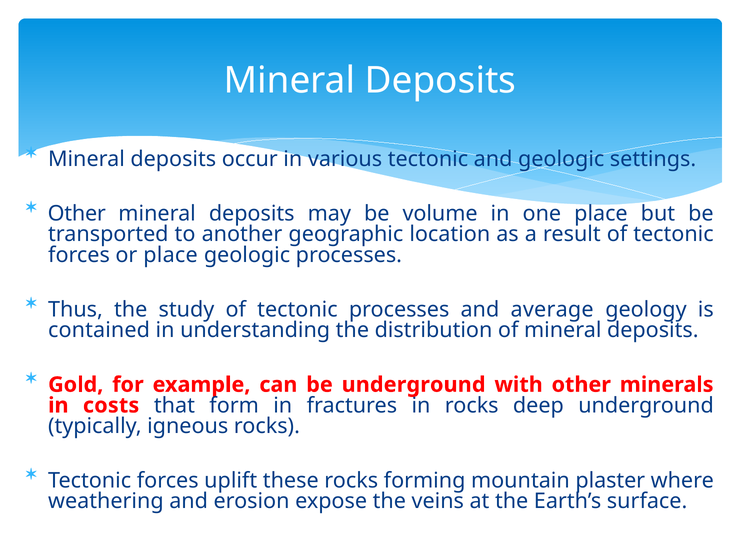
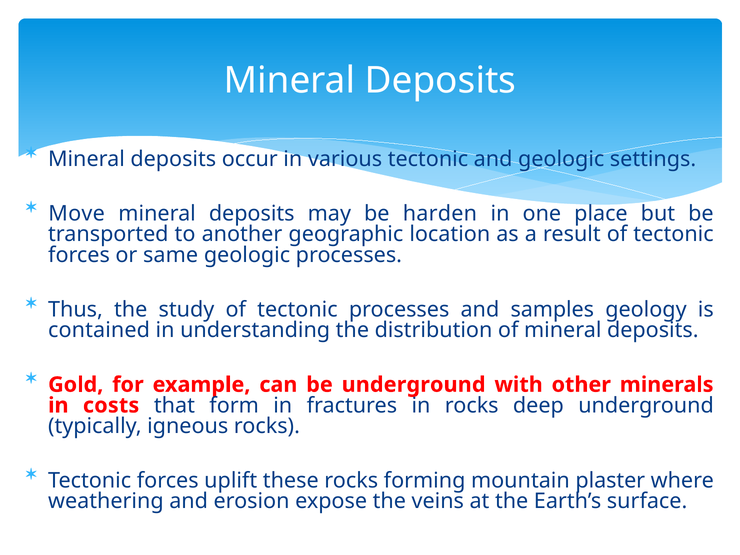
Other at (77, 214): Other -> Move
volume: volume -> harden
or place: place -> same
average: average -> samples
